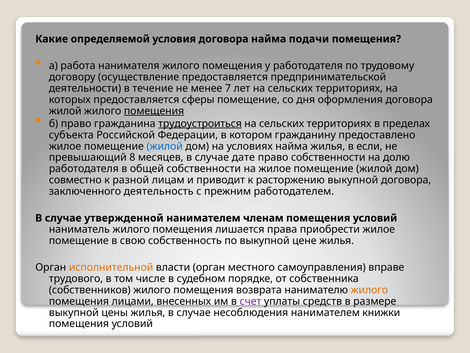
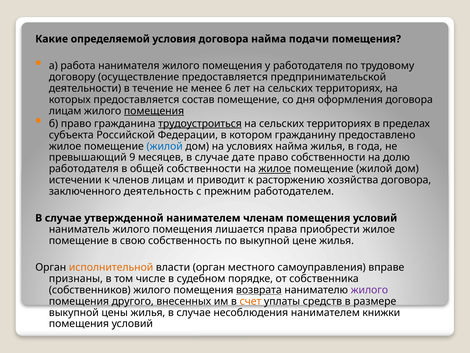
7: 7 -> 6
сферы: сферы -> состав
жилой at (65, 111): жилой -> лицам
если: если -> года
8: 8 -> 9
жилое at (275, 169) underline: none -> present
совместно: совместно -> истечении
разной: разной -> членов
расторжению выкупной: выкупной -> хозяйства
трудового: трудового -> признаны
возврата underline: none -> present
жилого at (369, 290) colour: orange -> purple
лицами: лицами -> другого
счет colour: purple -> orange
